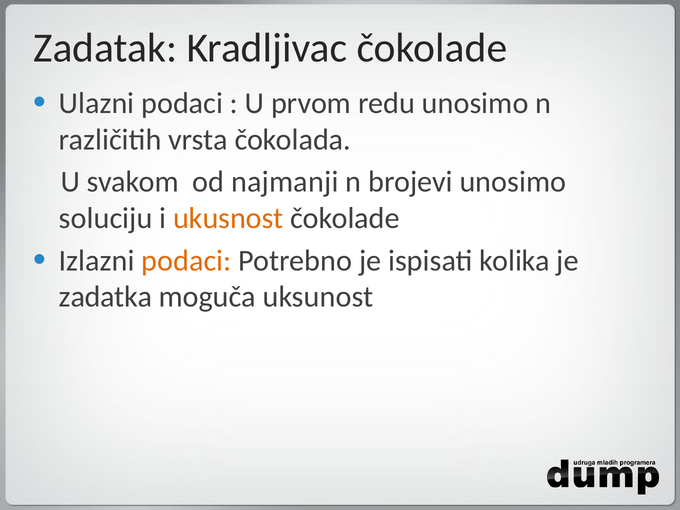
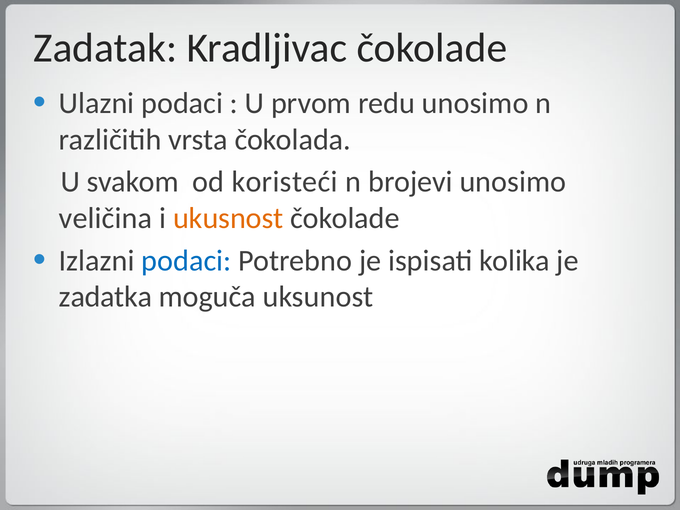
najmanji: najmanji -> koristeći
soluciju: soluciju -> veličina
podaci at (186, 261) colour: orange -> blue
